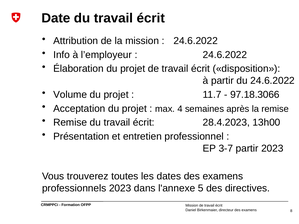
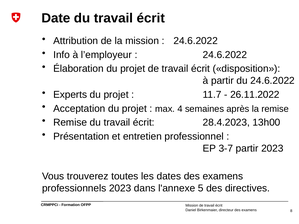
Volume: Volume -> Experts
97.18.3066: 97.18.3066 -> 26.11.2022
